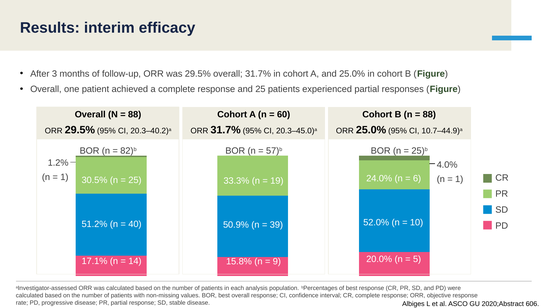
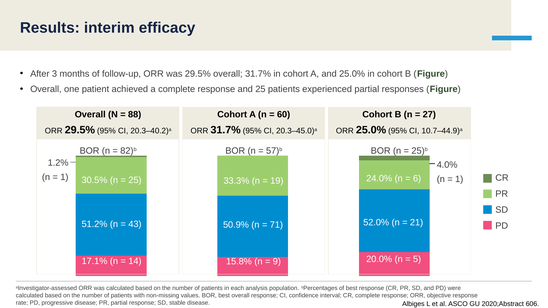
88 at (429, 115): 88 -> 27
10: 10 -> 21
40: 40 -> 43
39: 39 -> 71
